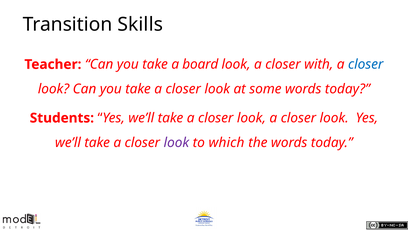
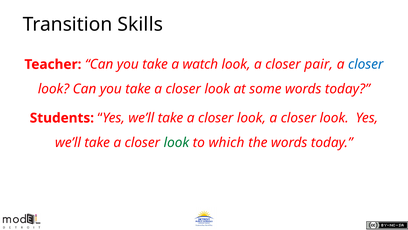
board: board -> watch
with: with -> pair
look at (176, 142) colour: purple -> green
